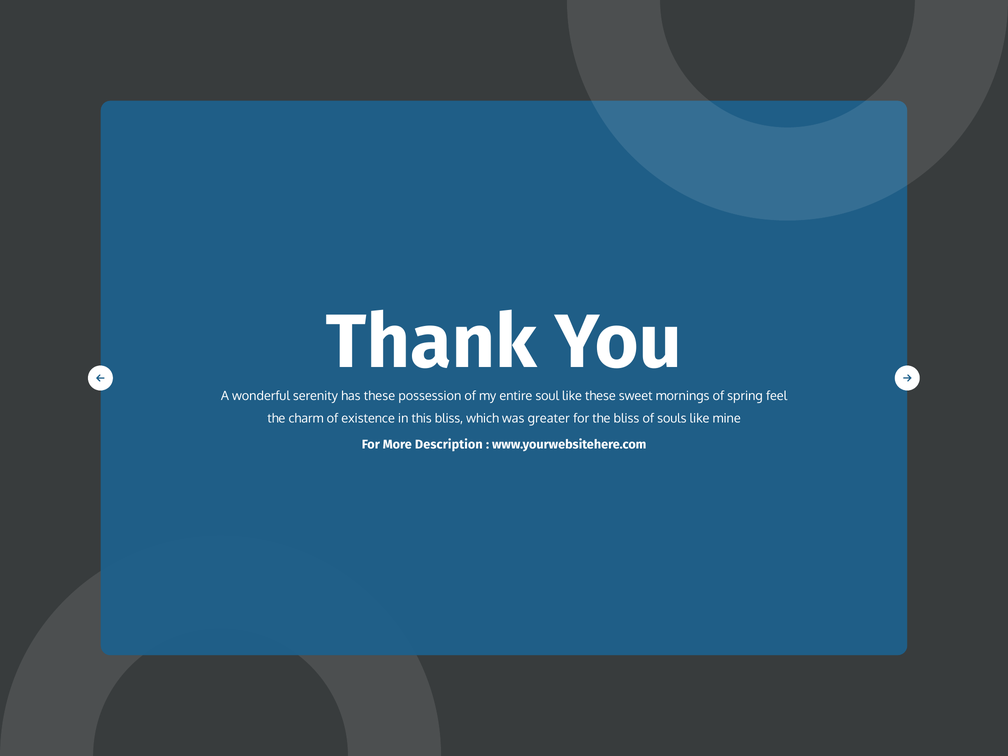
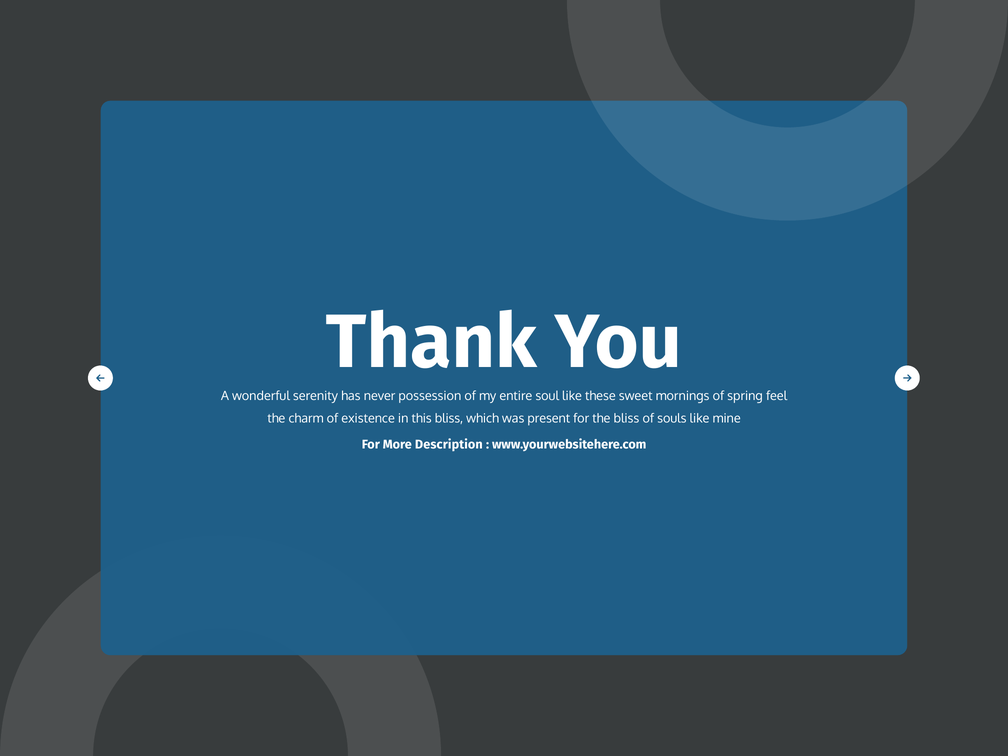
has these: these -> never
greater: greater -> present
